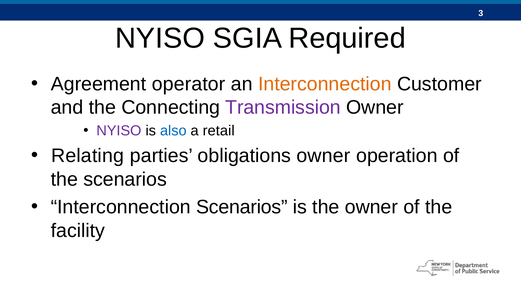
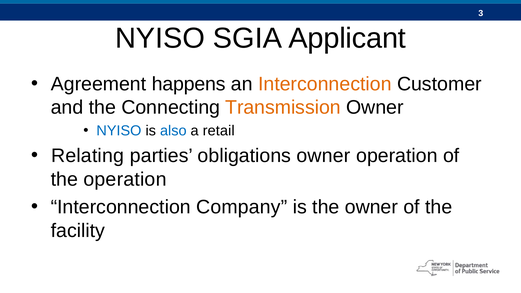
Required: Required -> Applicant
operator: operator -> happens
Transmission colour: purple -> orange
NYISO at (119, 131) colour: purple -> blue
the scenarios: scenarios -> operation
Interconnection Scenarios: Scenarios -> Company
